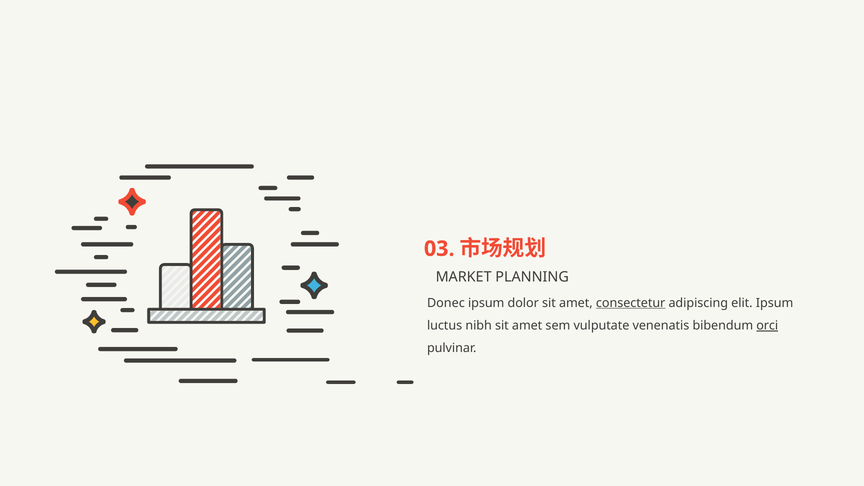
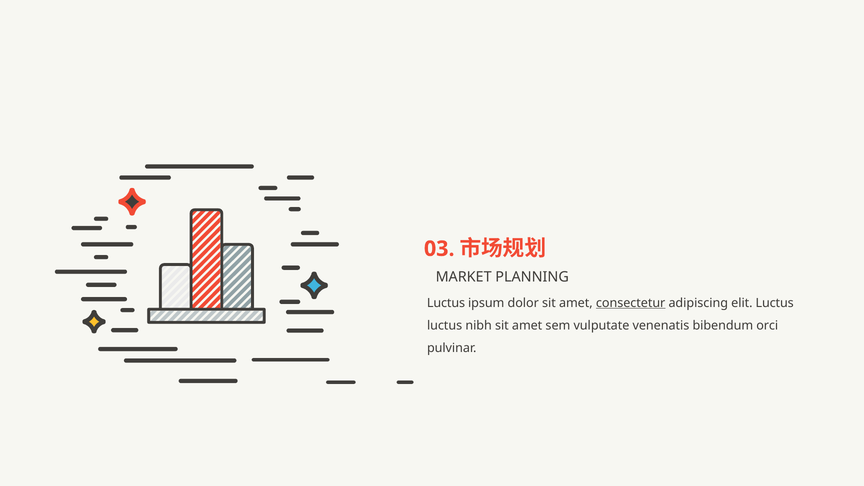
Donec at (446, 303): Donec -> Luctus
elit Ipsum: Ipsum -> Luctus
orci underline: present -> none
